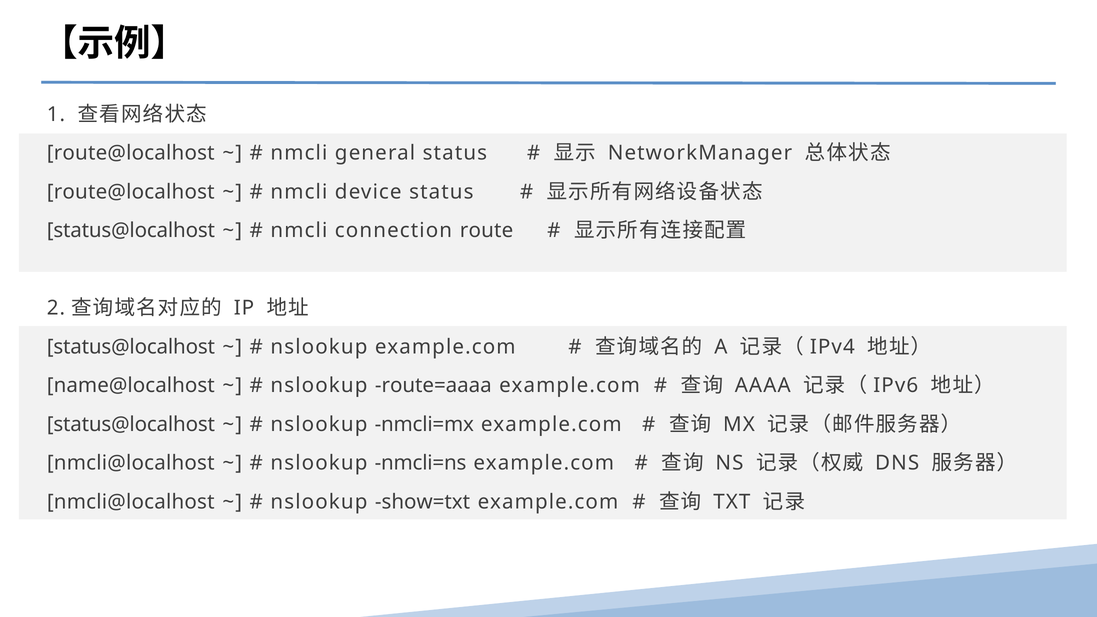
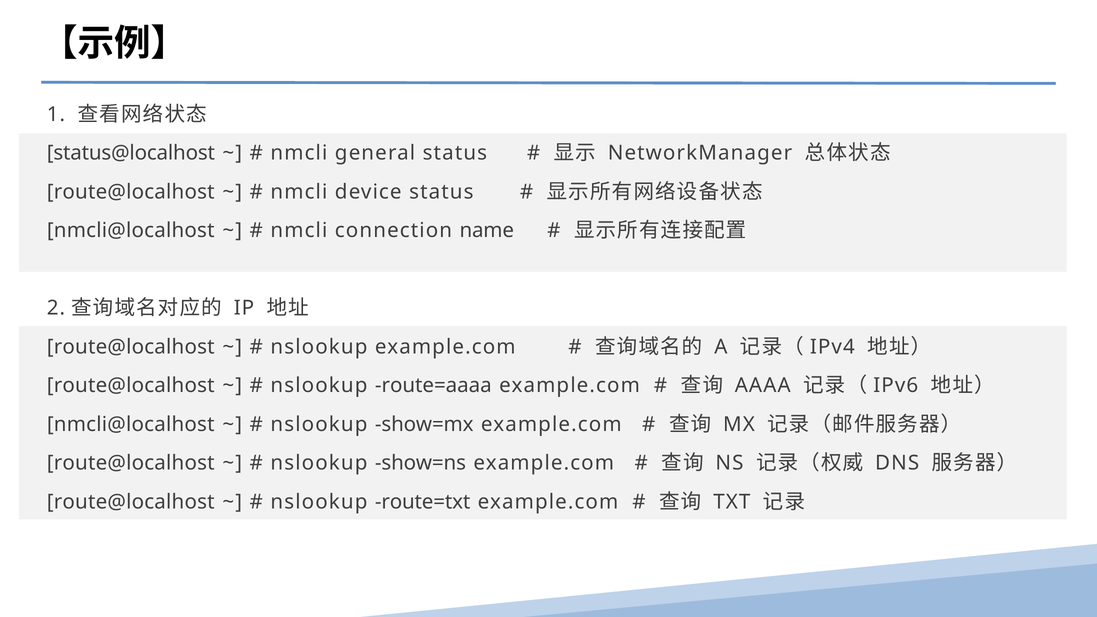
route@localhost at (131, 153): route@localhost -> status@localhost
status@localhost at (131, 231): status@localhost -> nmcli@localhost
route: route -> name
status@localhost at (131, 347): status@localhost -> route@localhost
name@localhost at (131, 386): name@localhost -> route@localhost
status@localhost at (131, 424): status@localhost -> nmcli@localhost
nmcli=mx: nmcli=mx -> show=mx
nmcli@localhost at (131, 463): nmcli@localhost -> route@localhost
nmcli=ns: nmcli=ns -> show=ns
nmcli@localhost at (131, 502): nmcli@localhost -> route@localhost
show=txt: show=txt -> route=txt
